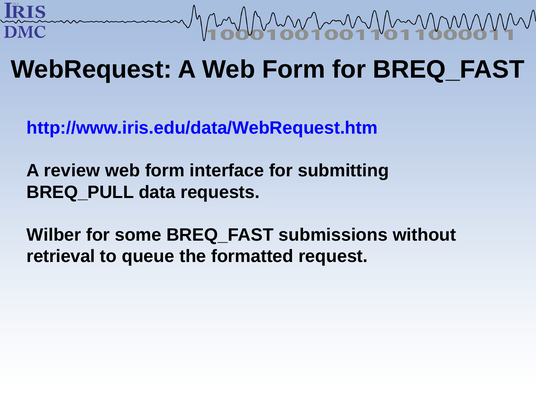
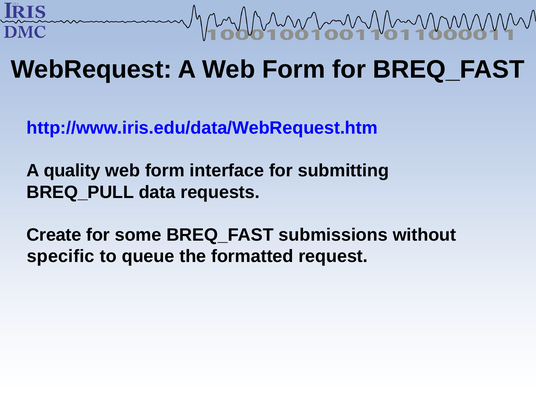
review: review -> quality
Wilber: Wilber -> Create
retrieval: retrieval -> specific
